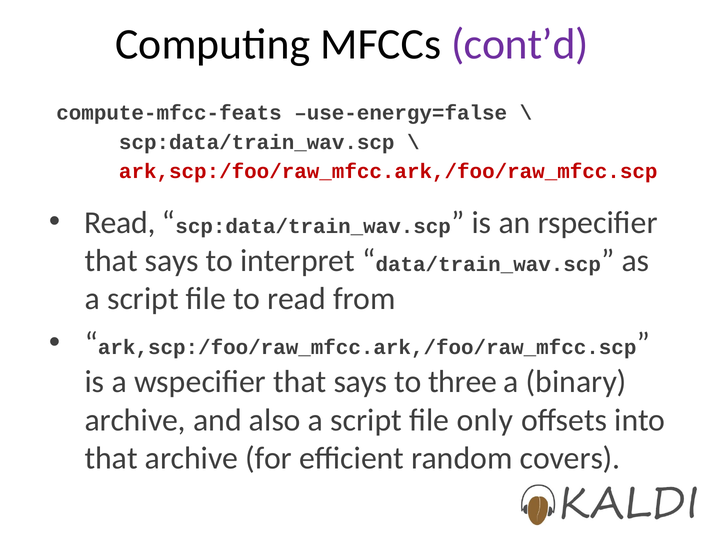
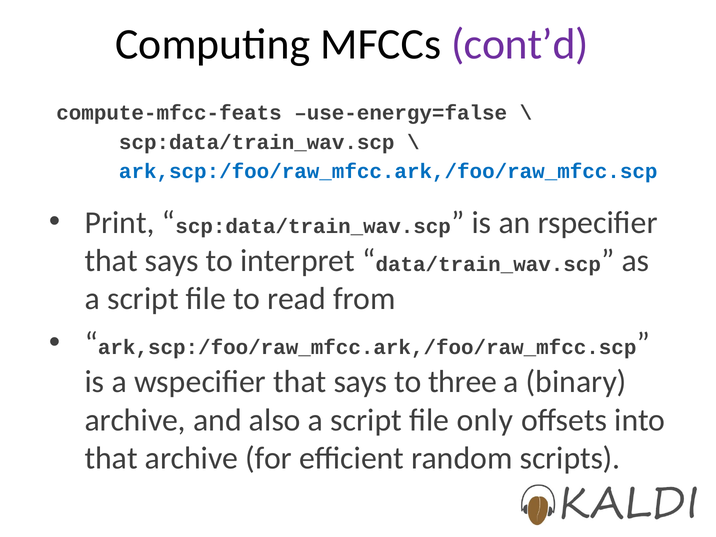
ark,scp:/foo/raw_mfcc.ark,/foo/raw_mfcc.scp at (388, 171) colour: red -> blue
Read at (120, 223): Read -> Print
covers: covers -> scripts
